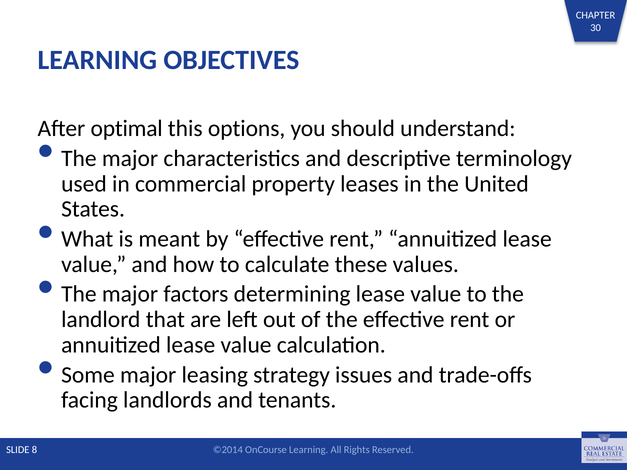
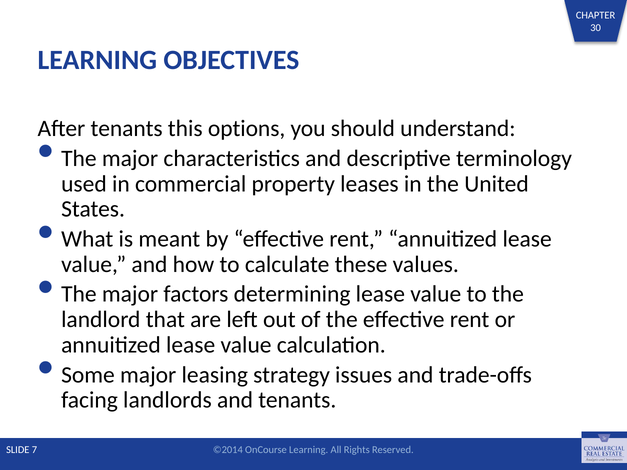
After optimal: optimal -> tenants
8: 8 -> 7
